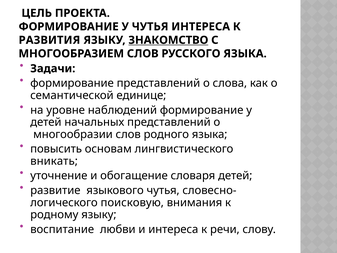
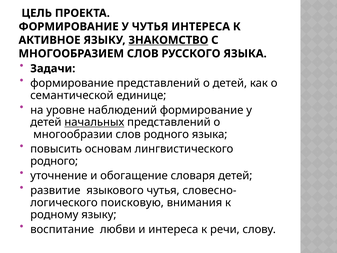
РАЗВИТИЯ: РАЗВИТИЯ -> АКТИВНОЕ
о слова: слова -> детей
начальных underline: none -> present
вникать at (54, 161): вникать -> родного
